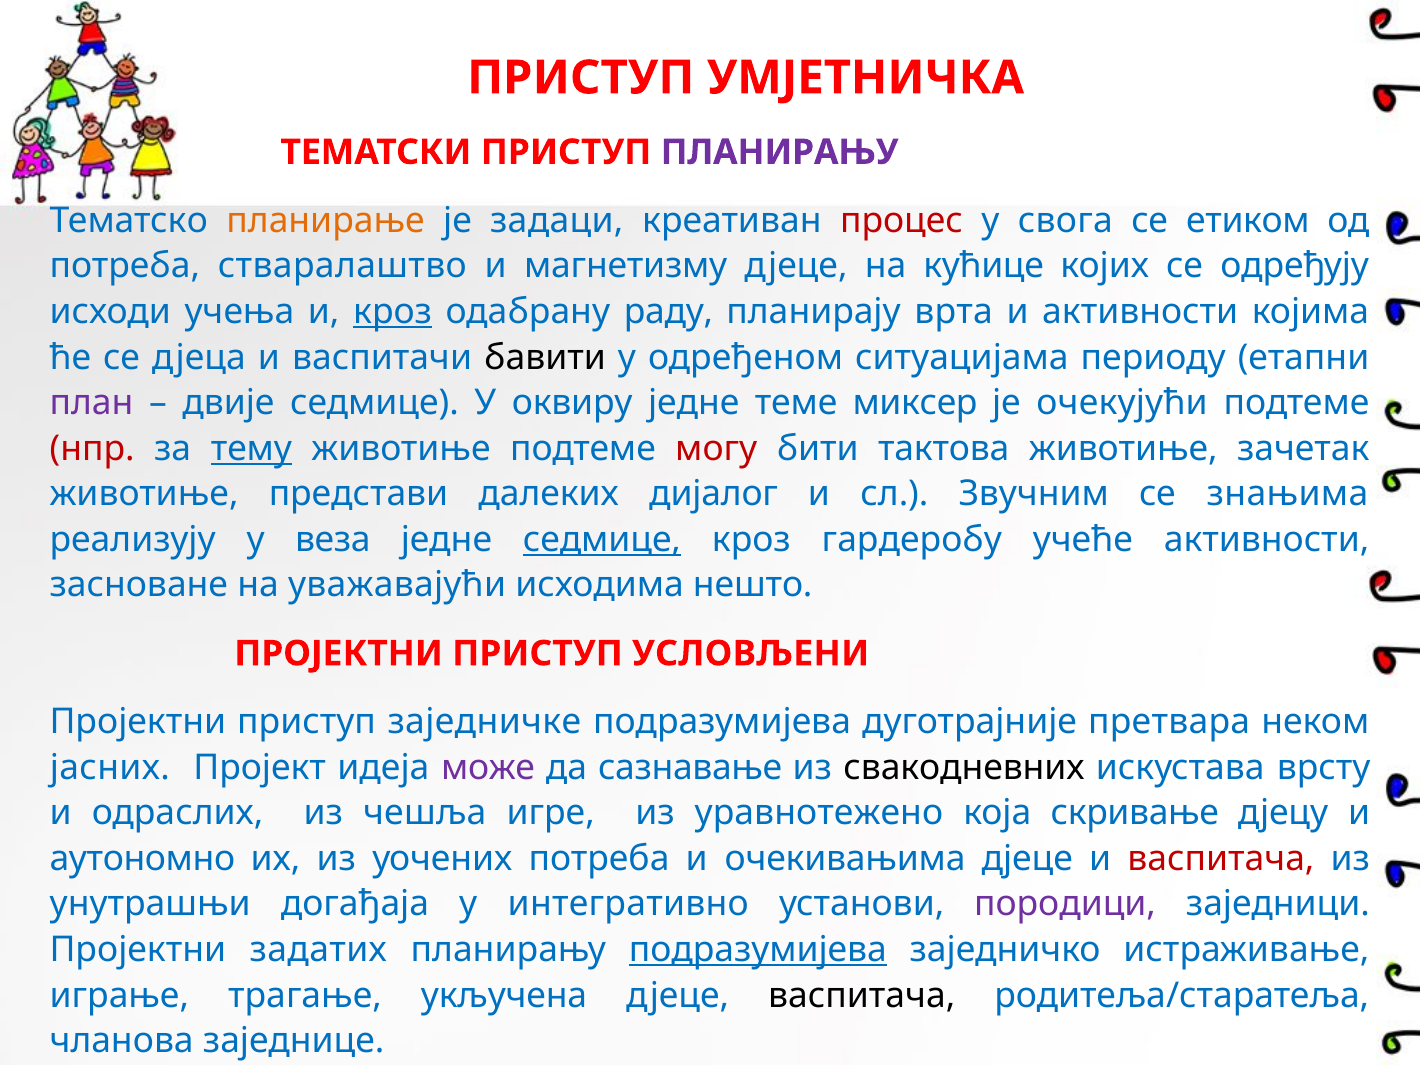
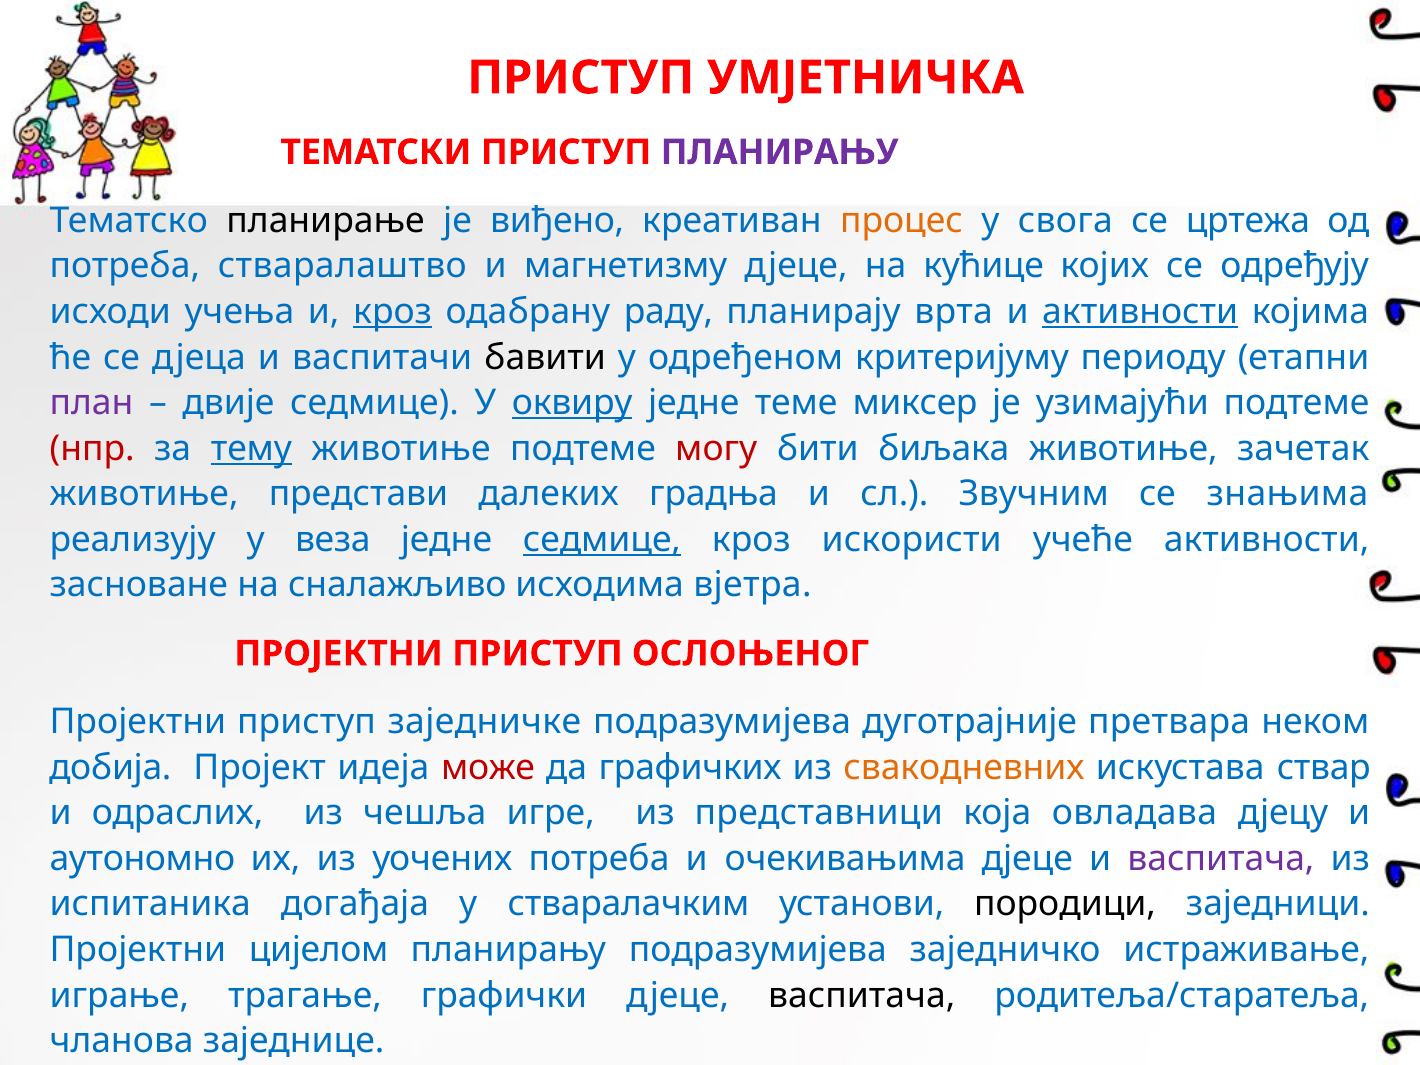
планирање colour: orange -> black
задаци: задаци -> виђено
процес colour: red -> orange
етиком: етиком -> цртежа
активности at (1140, 312) underline: none -> present
ситуацијама: ситуацијама -> критеријуму
оквиру underline: none -> present
очекујући: очекујући -> узимајући
тактова: тактова -> биљака
дијалог: дијалог -> градња
гардеробу: гардеробу -> искористи
уважавајући: уважавајући -> сналажљиво
нешто: нешто -> вјетра
УСЛОВЉЕНИ: УСЛОВЉЕНИ -> ОСЛОЊЕНОГ
јасних: јасних -> добија
може colour: purple -> red
сазнавање: сазнавање -> графичких
свакодневних colour: black -> orange
врсту: врсту -> ствар
уравнотежено: уравнотежено -> представници
скривање: скривање -> овладава
васпитача at (1221, 859) colour: red -> purple
унутрашњи: унутрашњи -> испитаника
интегративно: интегративно -> стваралачким
породици colour: purple -> black
задатих: задатих -> цијелом
подразумијева at (758, 950) underline: present -> none
укључена: укључена -> графички
